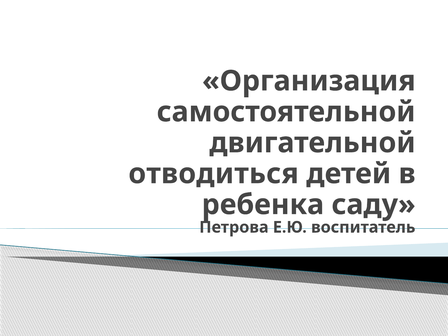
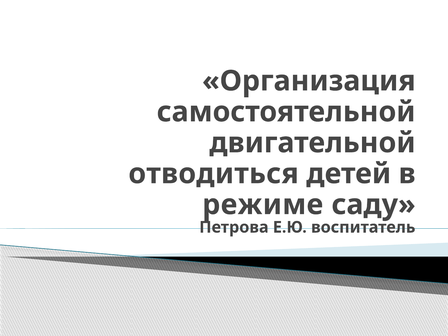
ребенка: ребенка -> режиме
